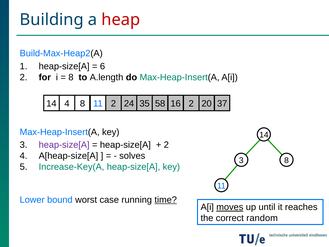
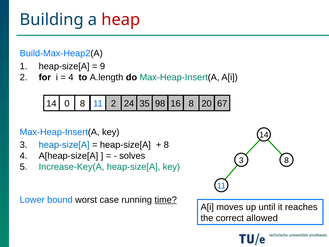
6: 6 -> 9
8 at (71, 77): 8 -> 4
14 4: 4 -> 0
58: 58 -> 98
16 2: 2 -> 8
37: 37 -> 67
heap-size[A at (64, 145) colour: purple -> blue
2 at (166, 145): 2 -> 8
moves underline: present -> none
random: random -> allowed
